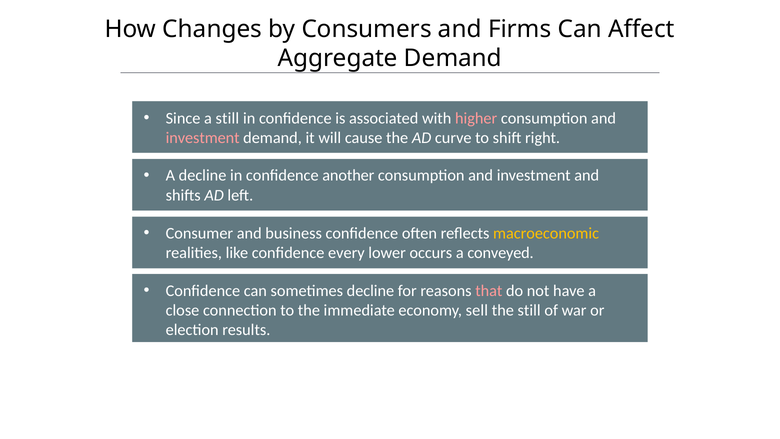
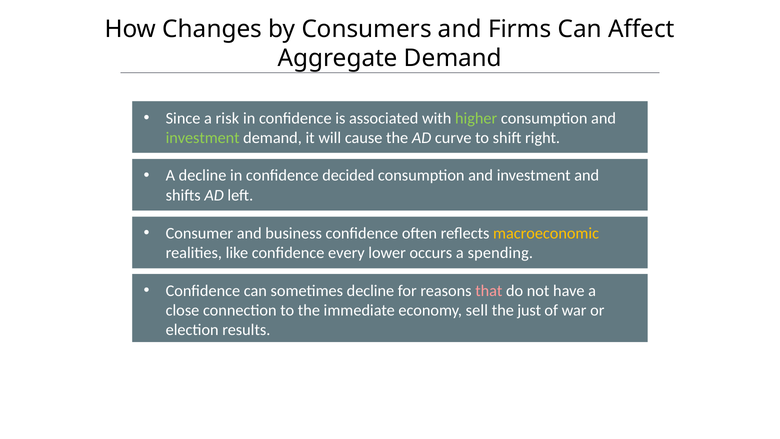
a still: still -> risk
higher colour: pink -> light green
investment at (203, 138) colour: pink -> light green
another: another -> decided
conveyed: conveyed -> spending
the still: still -> just
